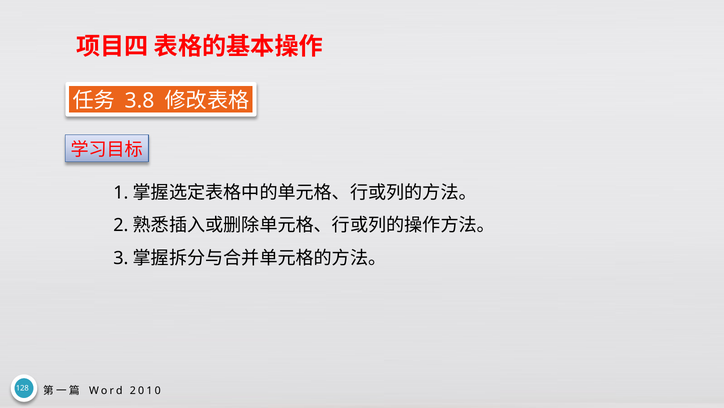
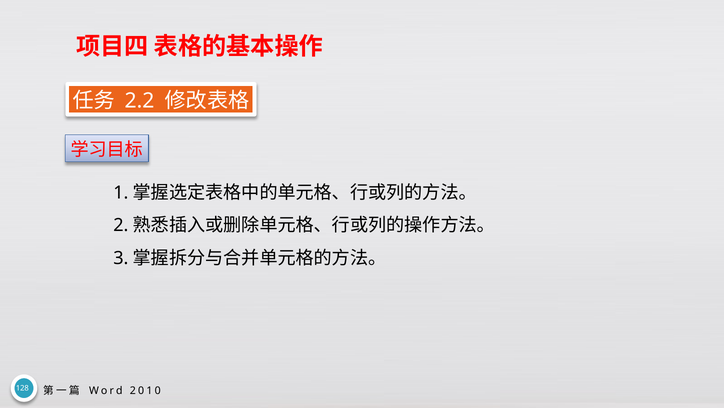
3.8: 3.8 -> 2.2
